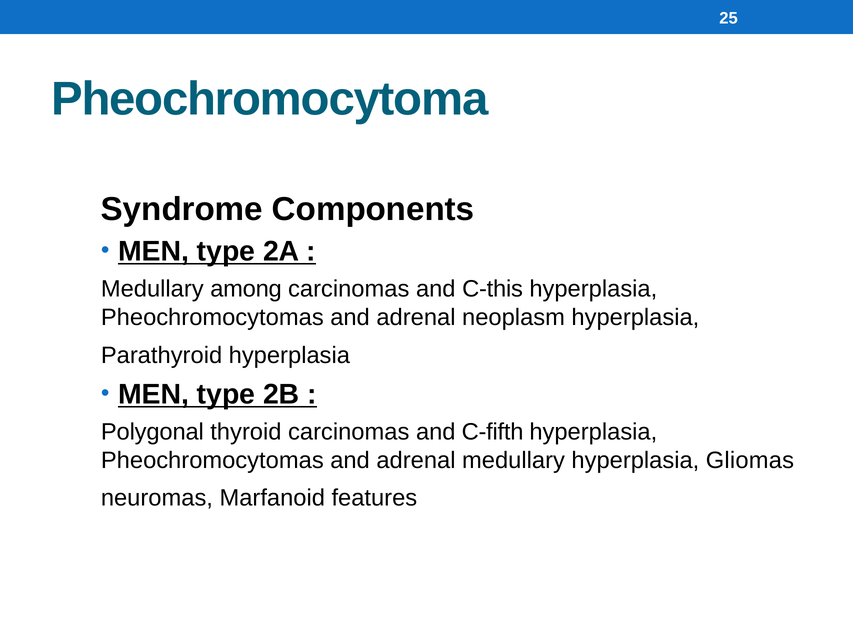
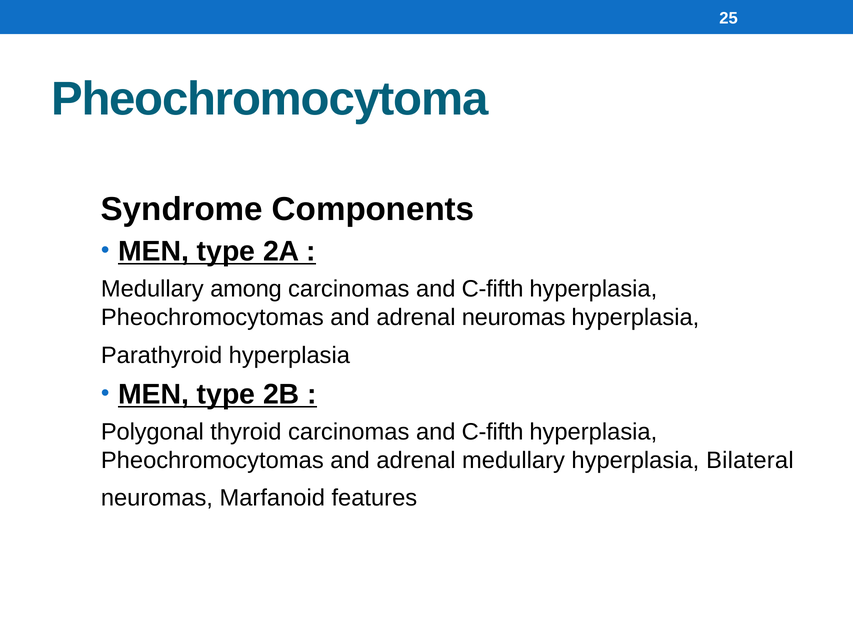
C-this at (493, 289): C-this -> C-fifth
adrenal neoplasm: neoplasm -> neuromas
Gliomas: Gliomas -> Bilateral
